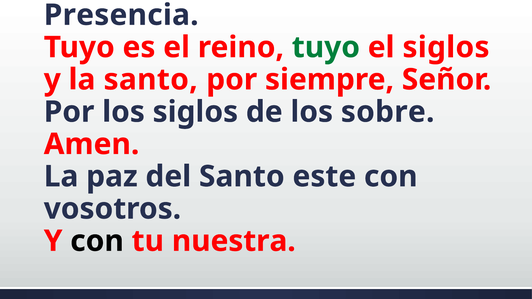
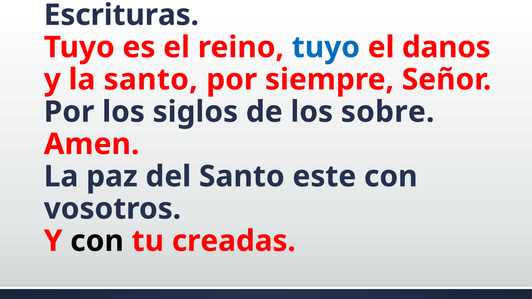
Presencia: Presencia -> Escrituras
tuyo at (326, 47) colour: green -> blue
el siglos: siglos -> danos
nuestra: nuestra -> creadas
